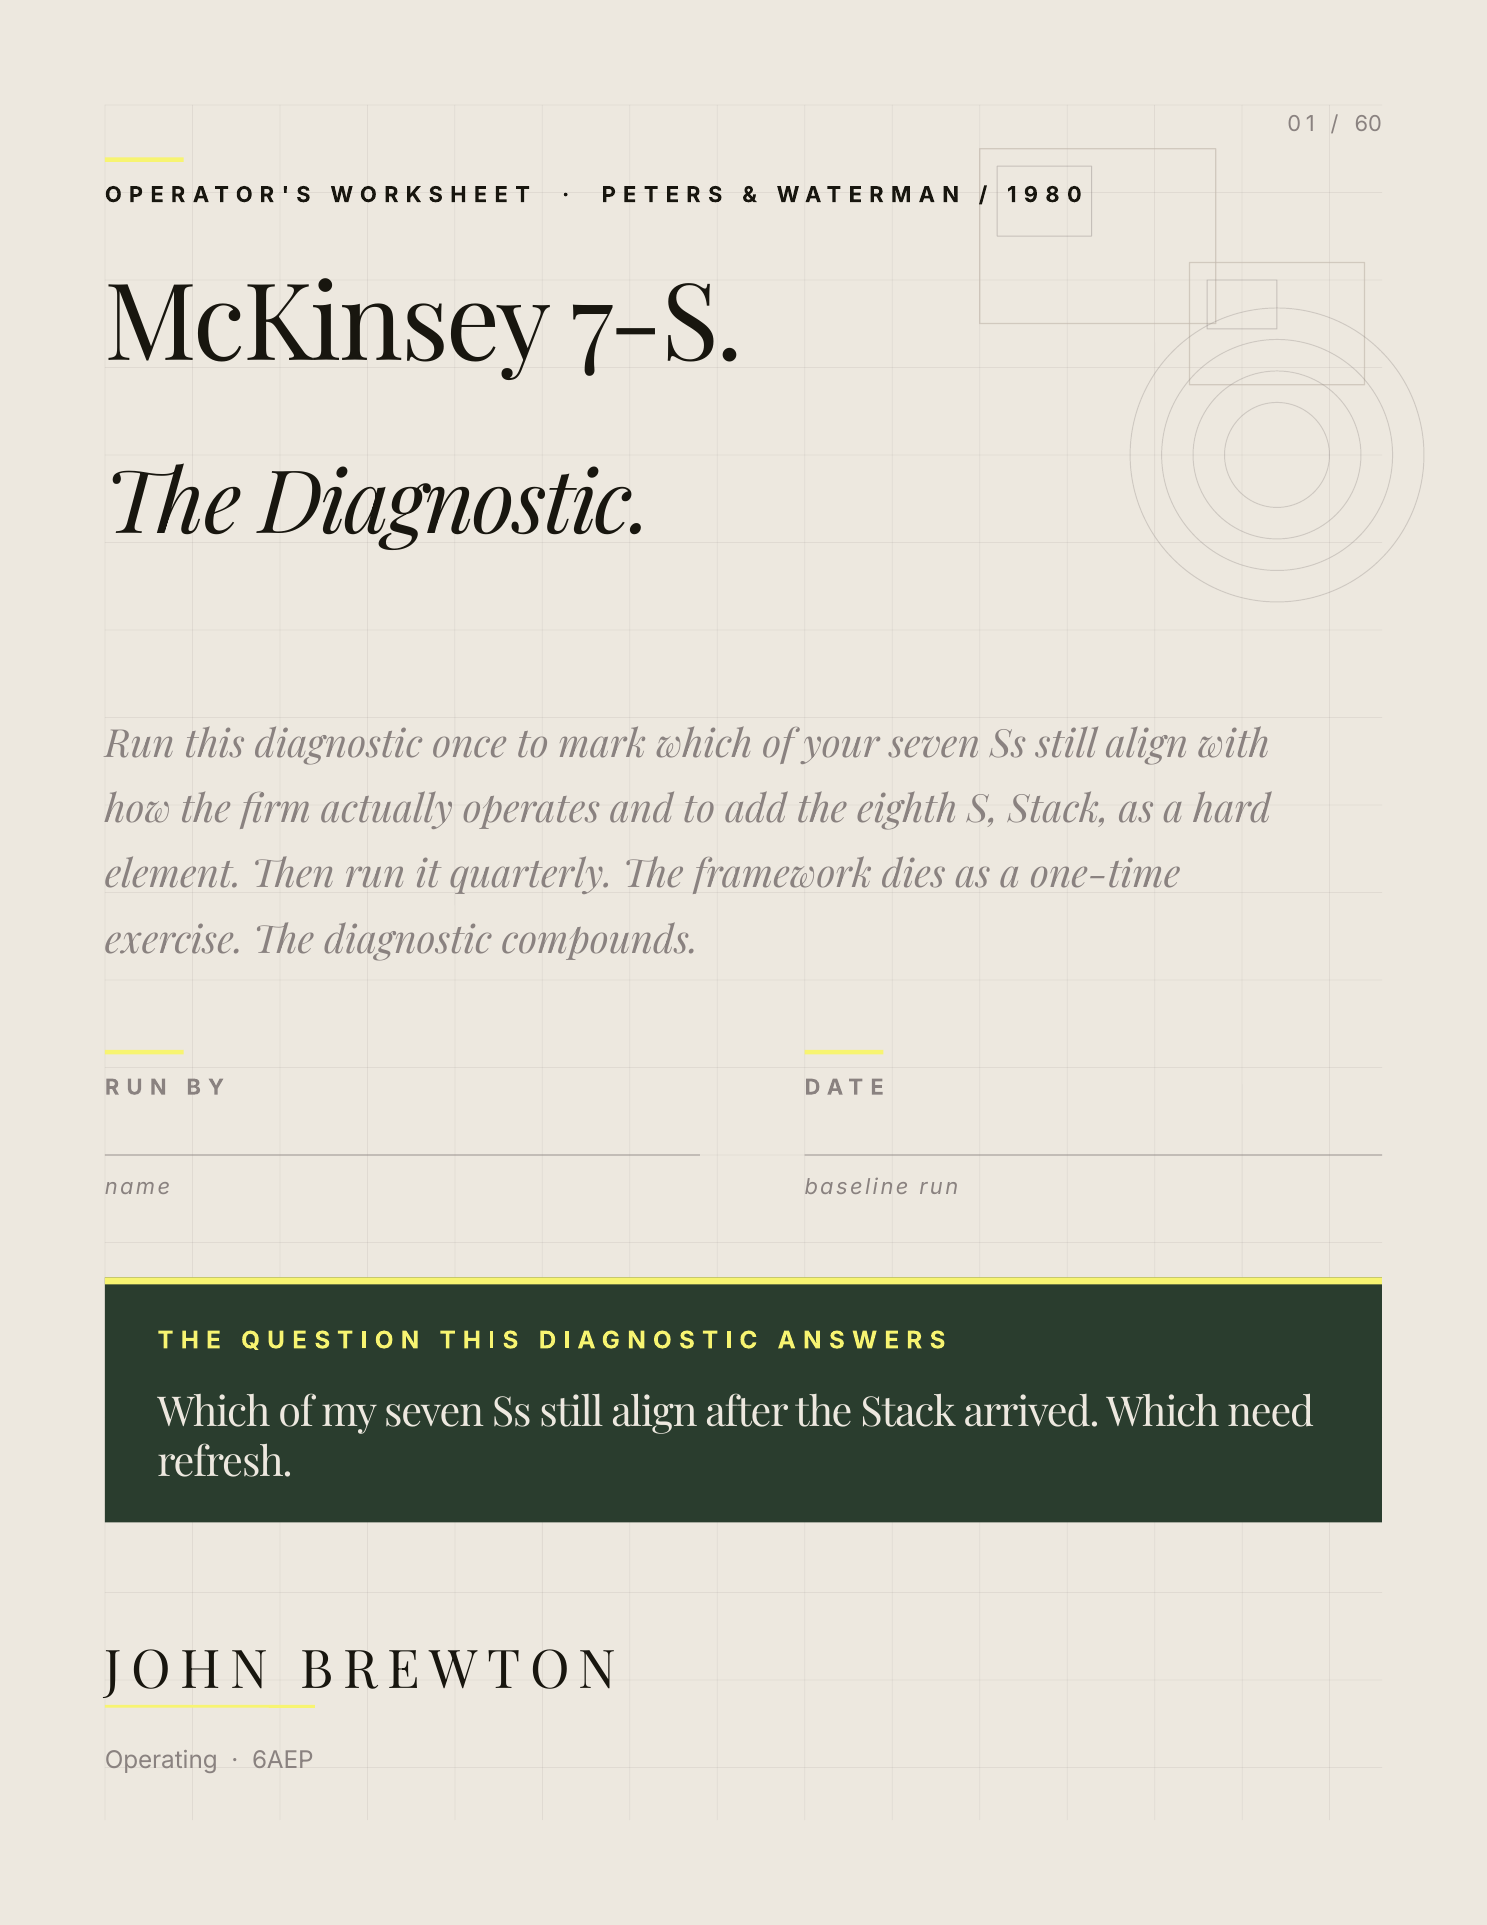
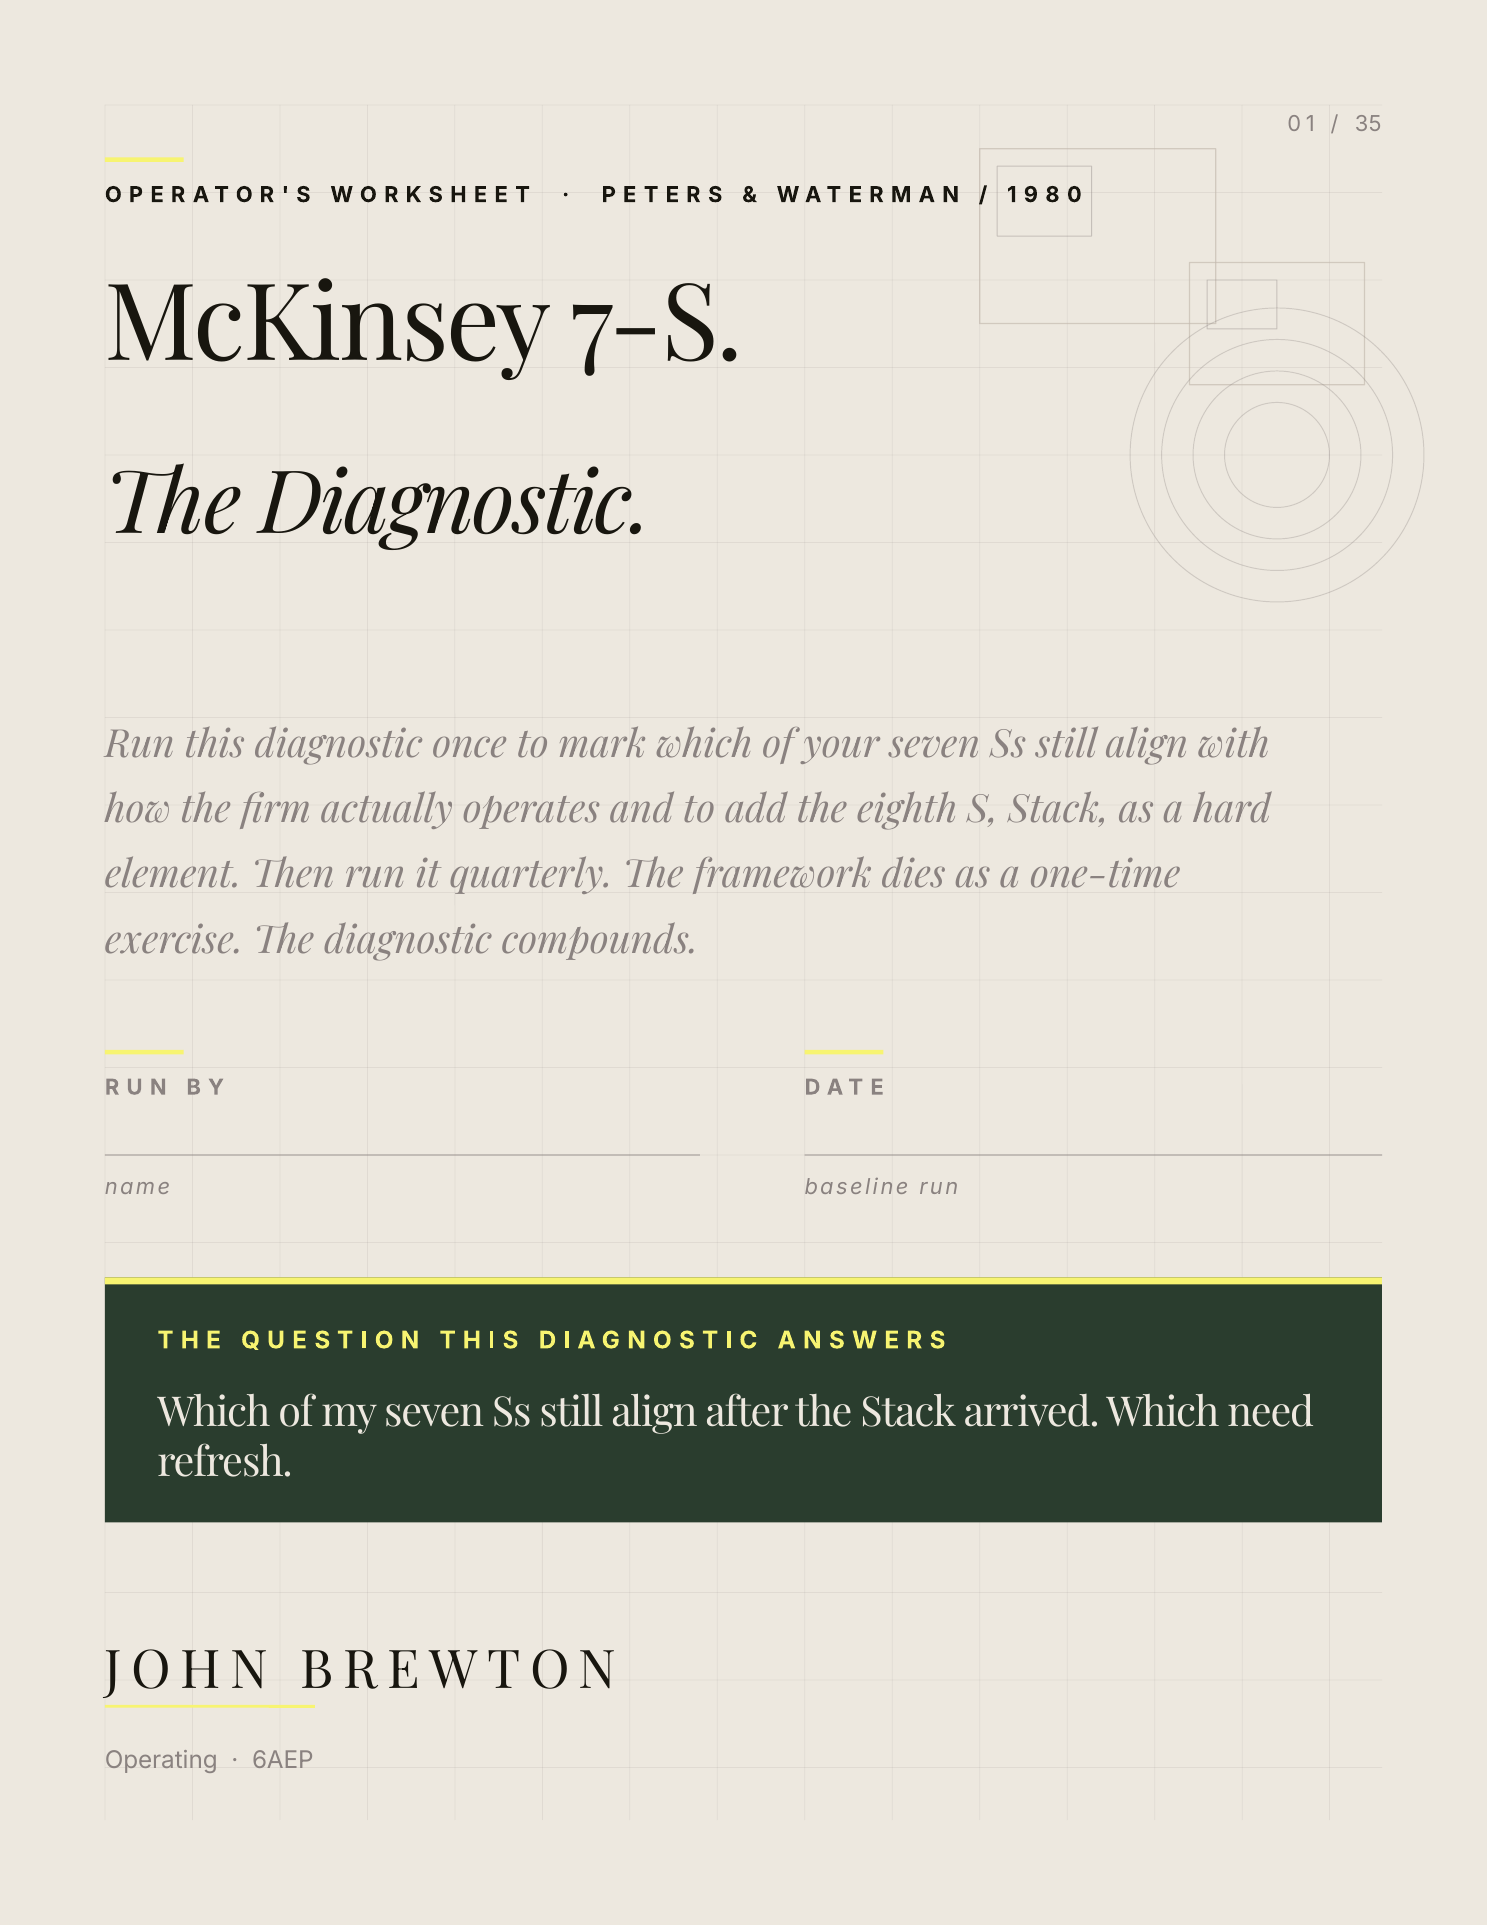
60: 60 -> 35
